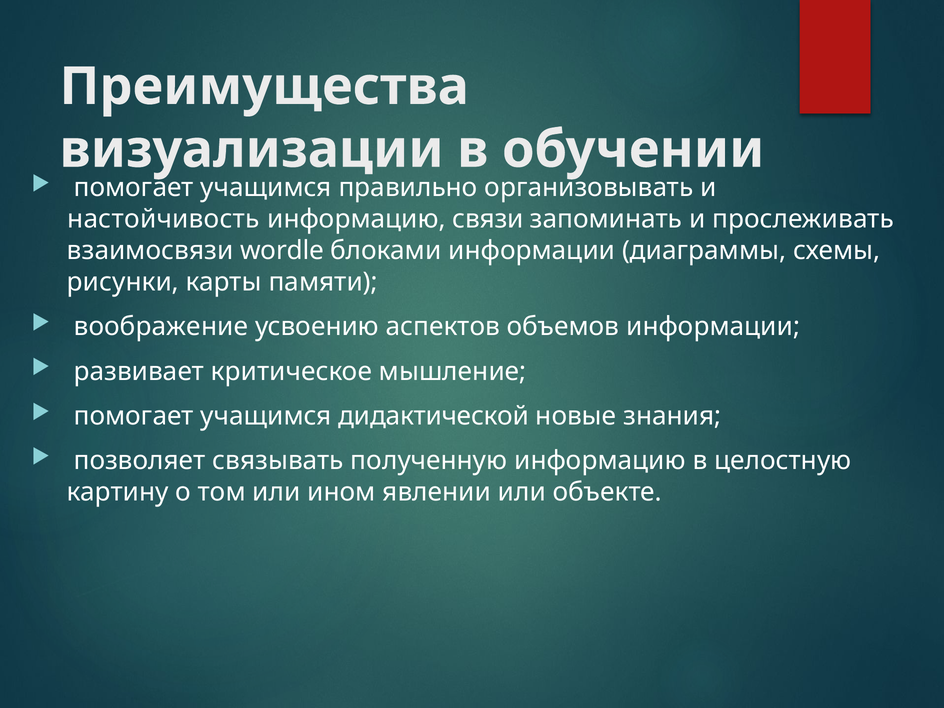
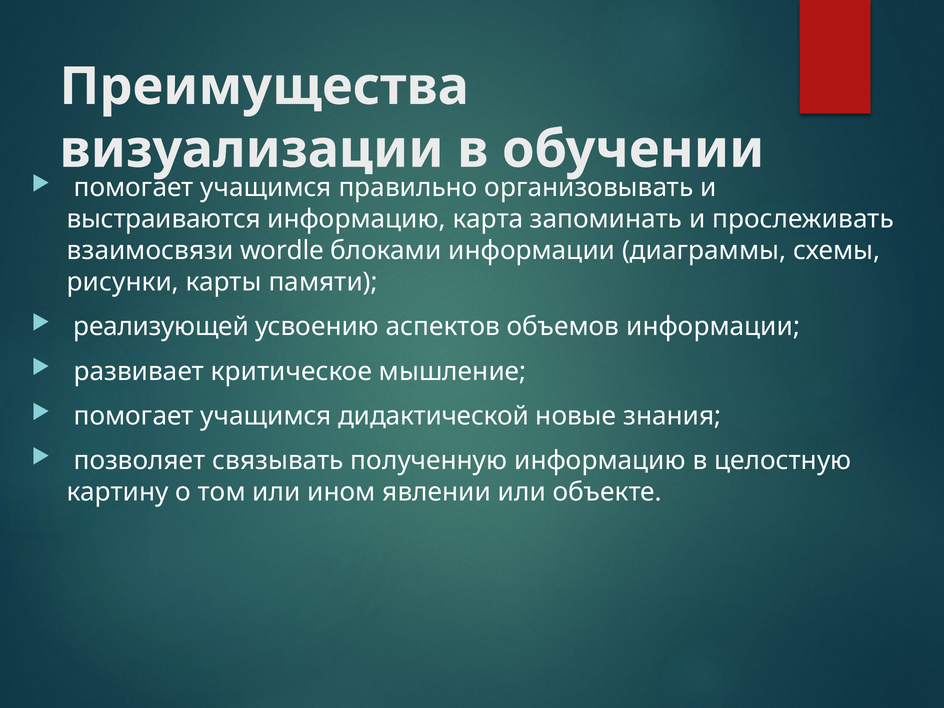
настойчивость: настойчивость -> выстраиваются
связи: связи -> карта
воображение: воображение -> реализующей
